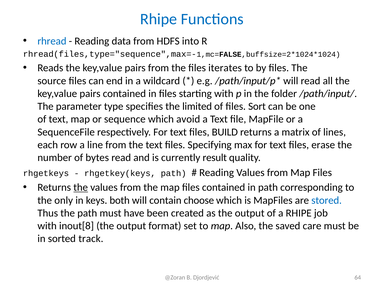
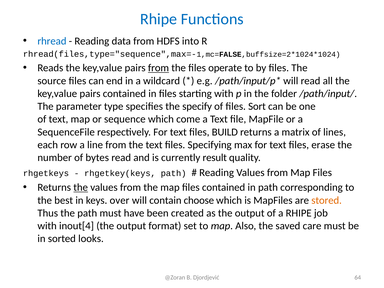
from at (158, 68) underline: none -> present
iterates: iterates -> operate
limited: limited -> specify
avoid: avoid -> come
only: only -> best
both: both -> over
stored colour: blue -> orange
inout[8: inout[8 -> inout[4
track: track -> looks
